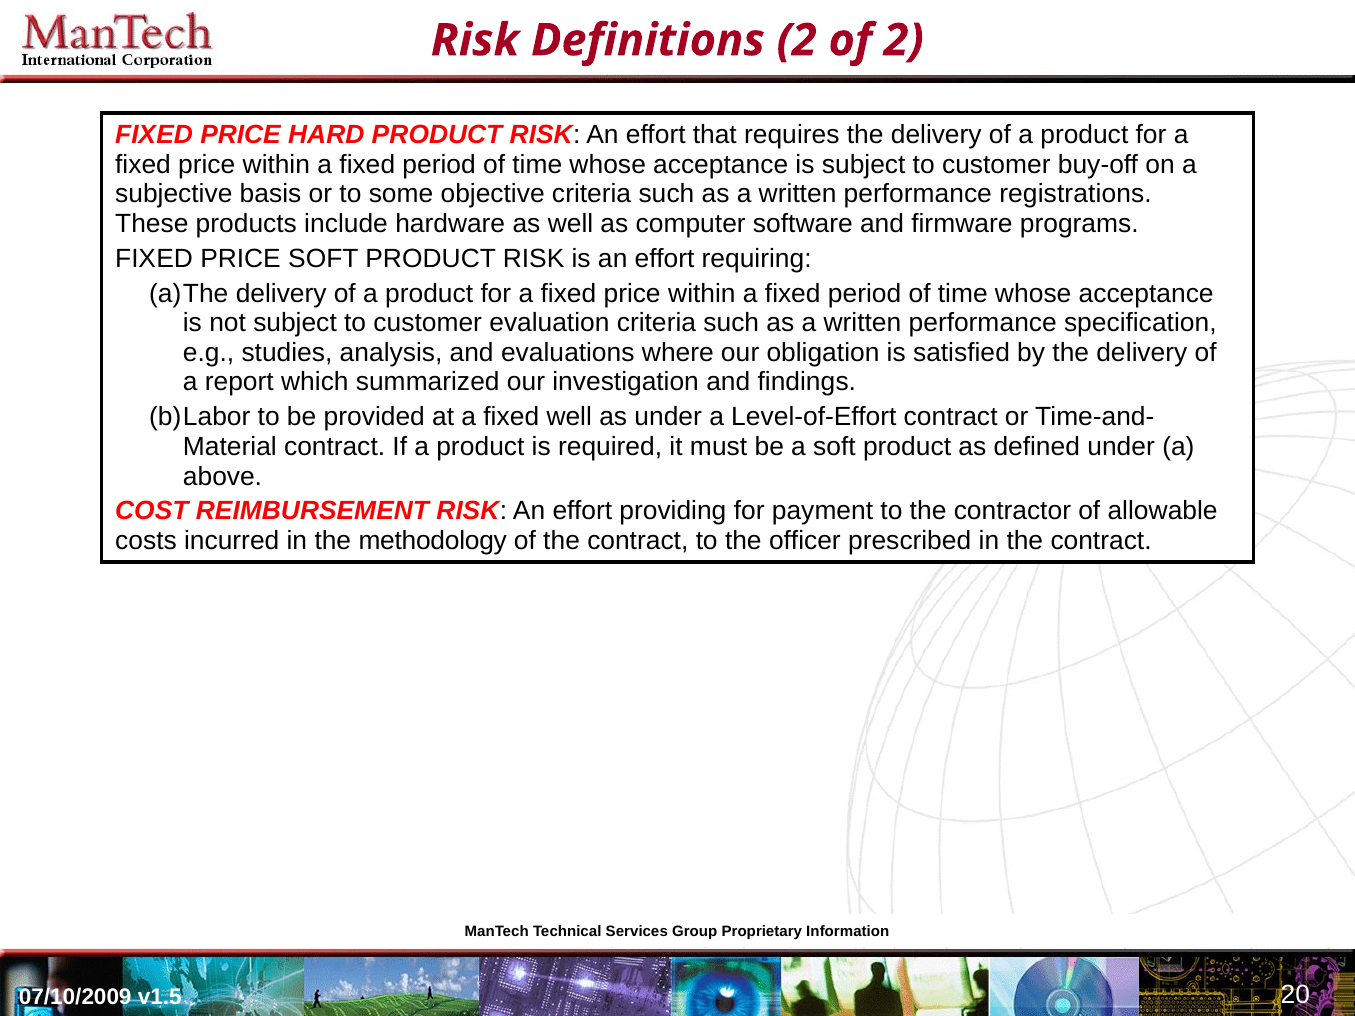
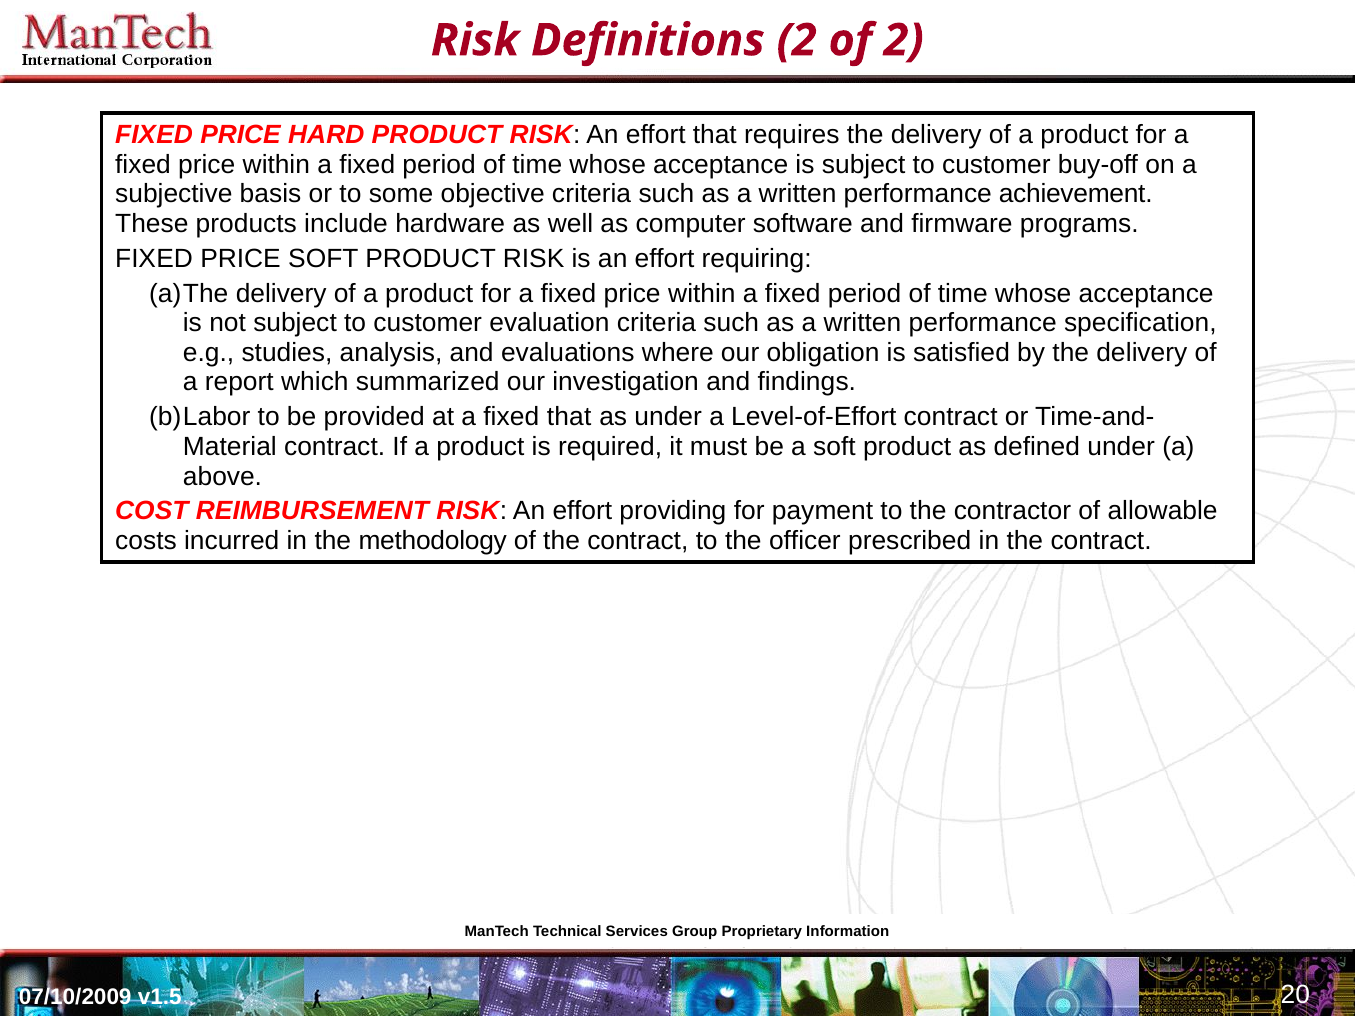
registrations: registrations -> achievement
fixed well: well -> that
